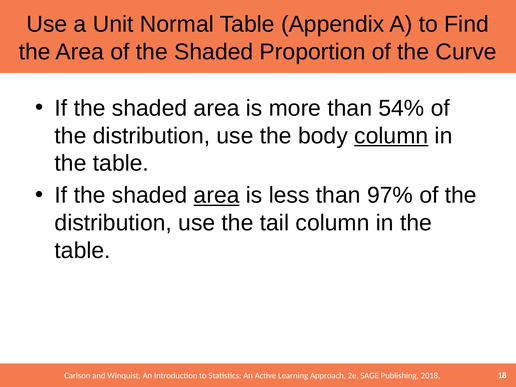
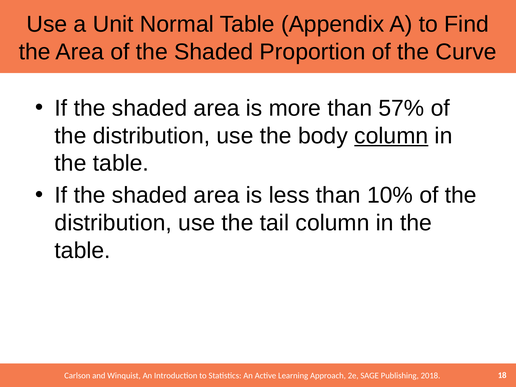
54%: 54% -> 57%
area at (217, 195) underline: present -> none
97%: 97% -> 10%
